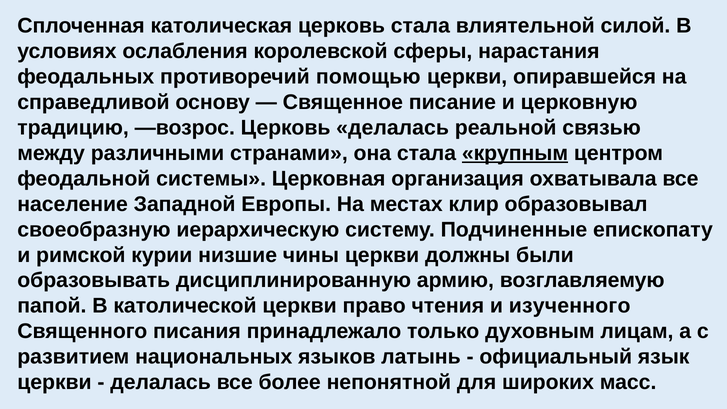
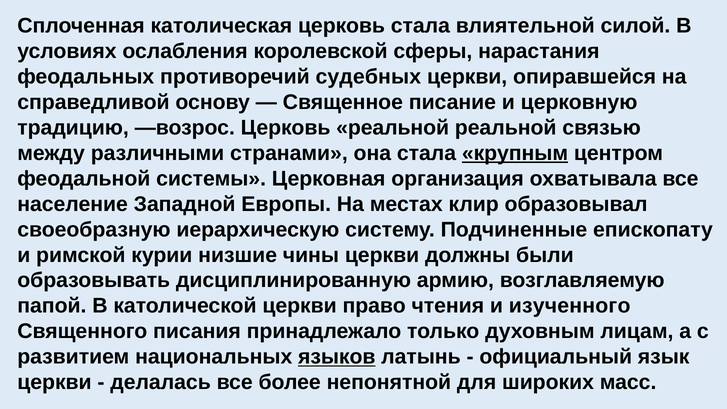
помощью: помощью -> судебных
Церковь делалась: делалась -> реальной
языков underline: none -> present
